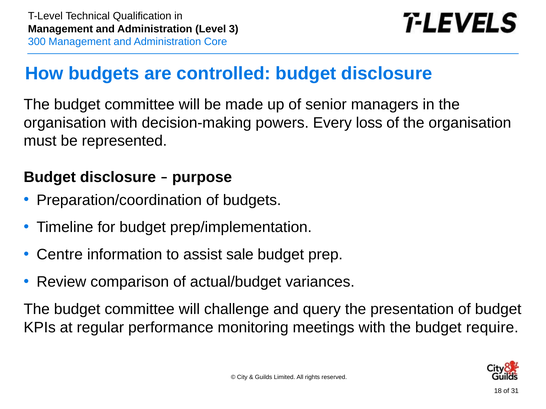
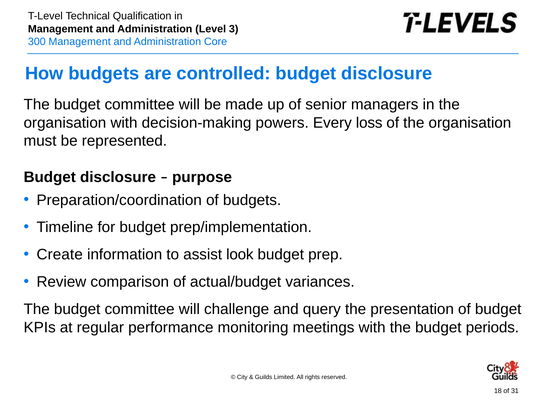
Centre: Centre -> Create
sale: sale -> look
require: require -> periods
